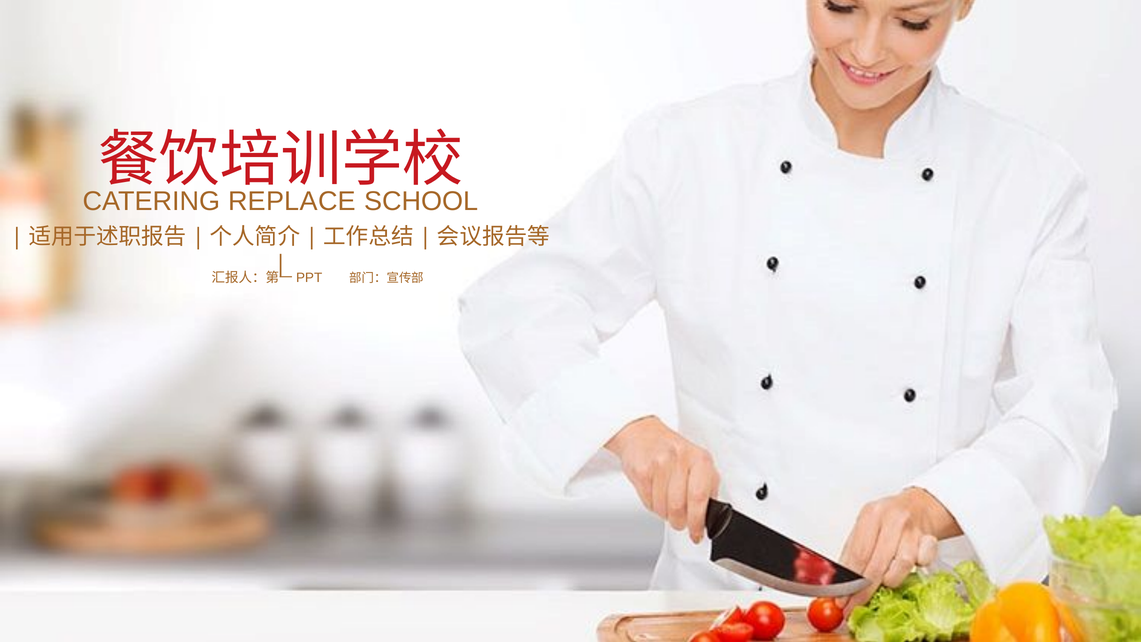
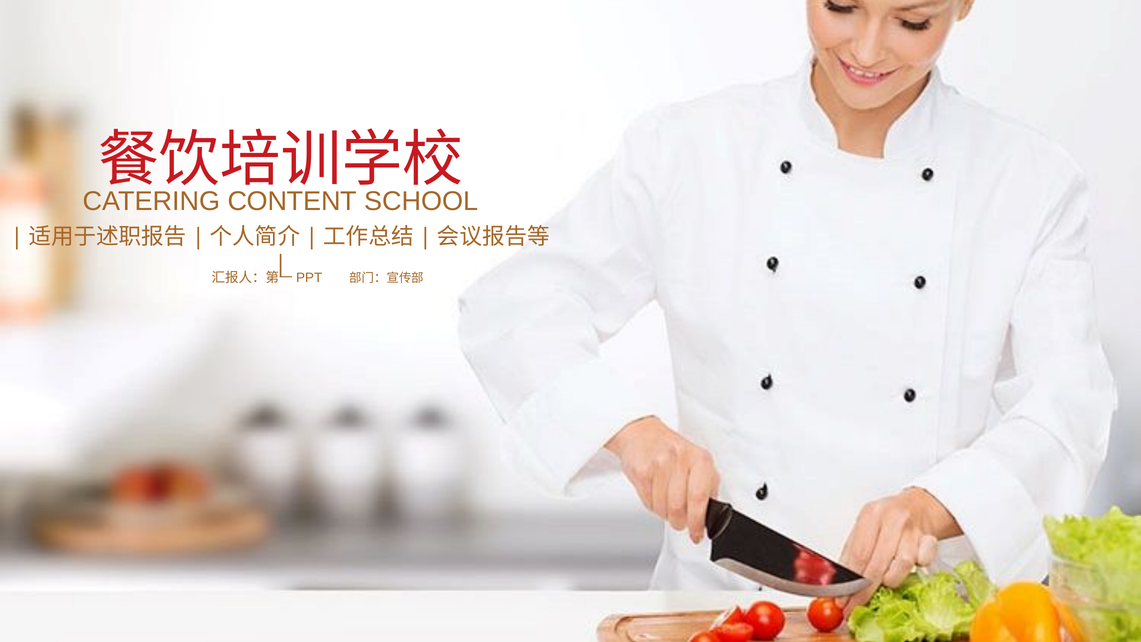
REPLACE: REPLACE -> CONTENT
